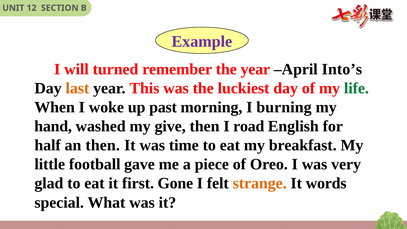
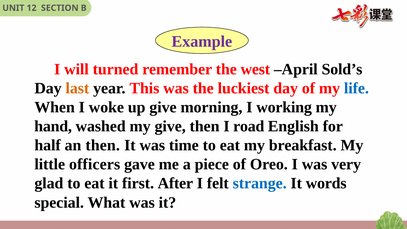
the year: year -> west
Into’s: Into’s -> Sold’s
life colour: green -> blue
up past: past -> give
burning: burning -> working
football: football -> officers
Gone: Gone -> After
strange colour: orange -> blue
